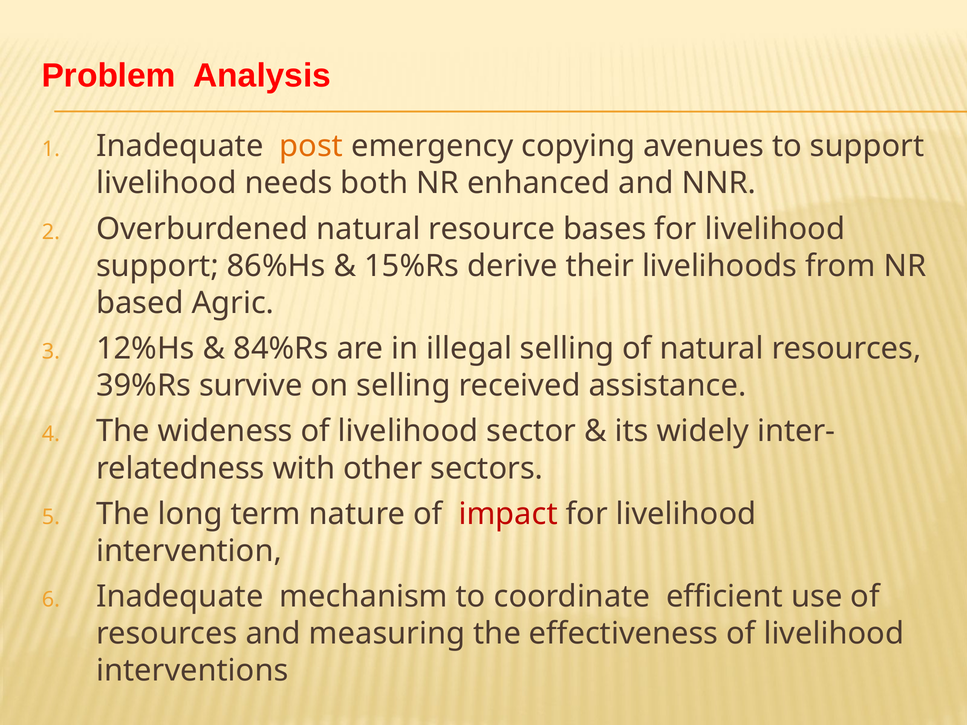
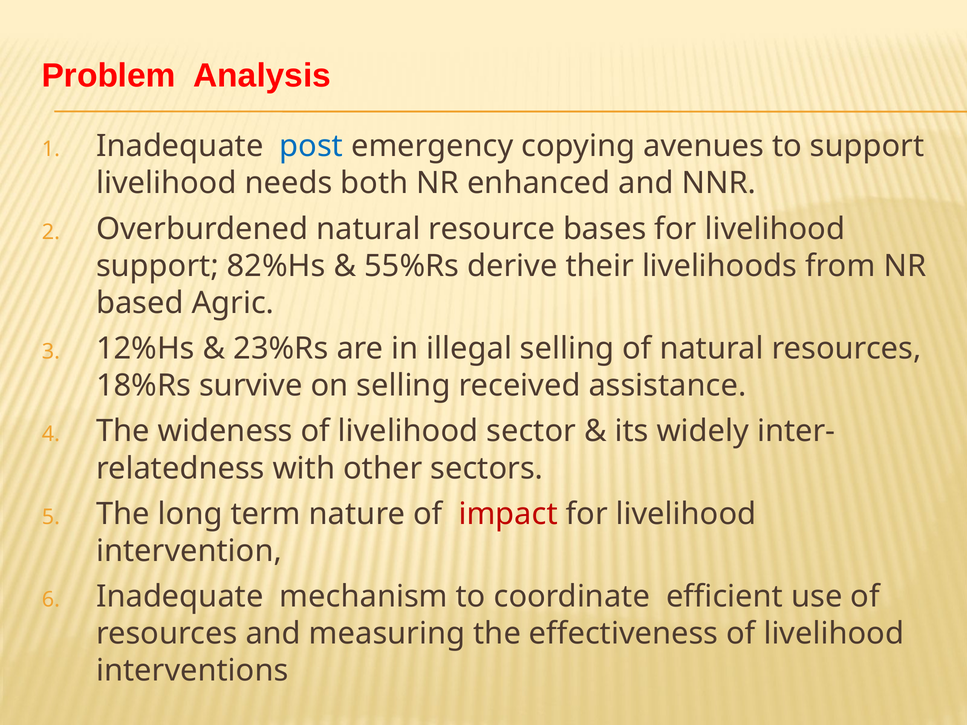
post colour: orange -> blue
86%Hs: 86%Hs -> 82%Hs
15%Rs: 15%Rs -> 55%Rs
84%Rs: 84%Rs -> 23%Rs
39%Rs: 39%Rs -> 18%Rs
